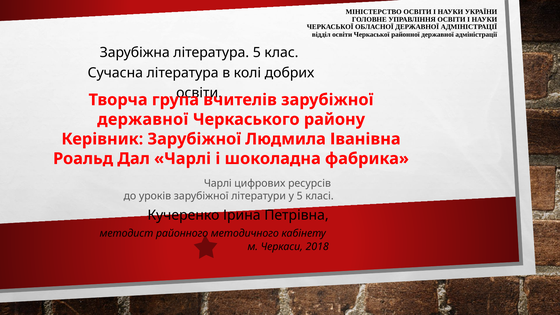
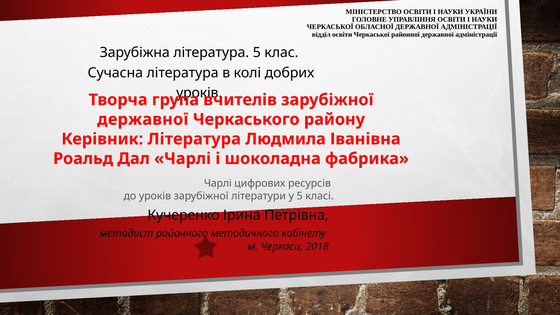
освіти at (199, 93): освіти -> уроків
Керівник Зарубіжної: Зарубіжної -> Література
